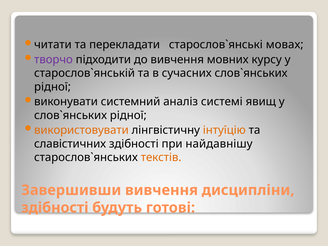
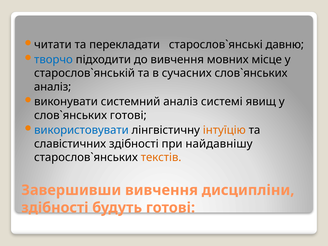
мовах: мовах -> давню
творчо colour: purple -> blue
курсу: курсу -> місце
рідної at (53, 87): рідної -> аналіз
рідної at (128, 115): рідної -> готові
використовувати colour: orange -> blue
